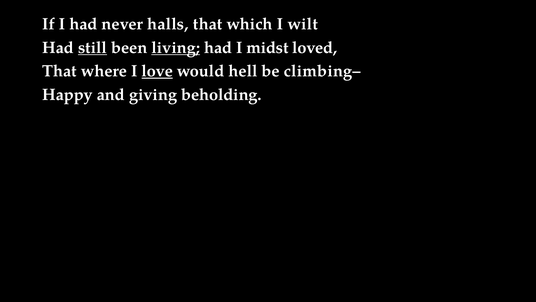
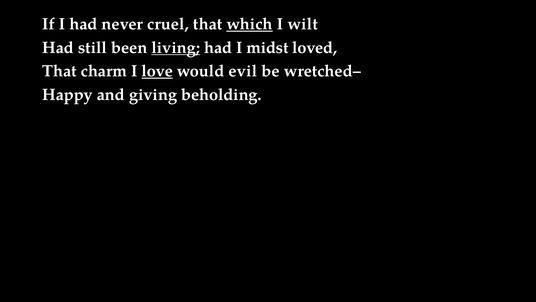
halls: halls -> cruel
which underline: none -> present
still underline: present -> none
where: where -> charm
hell: hell -> evil
climbing–: climbing– -> wretched–
